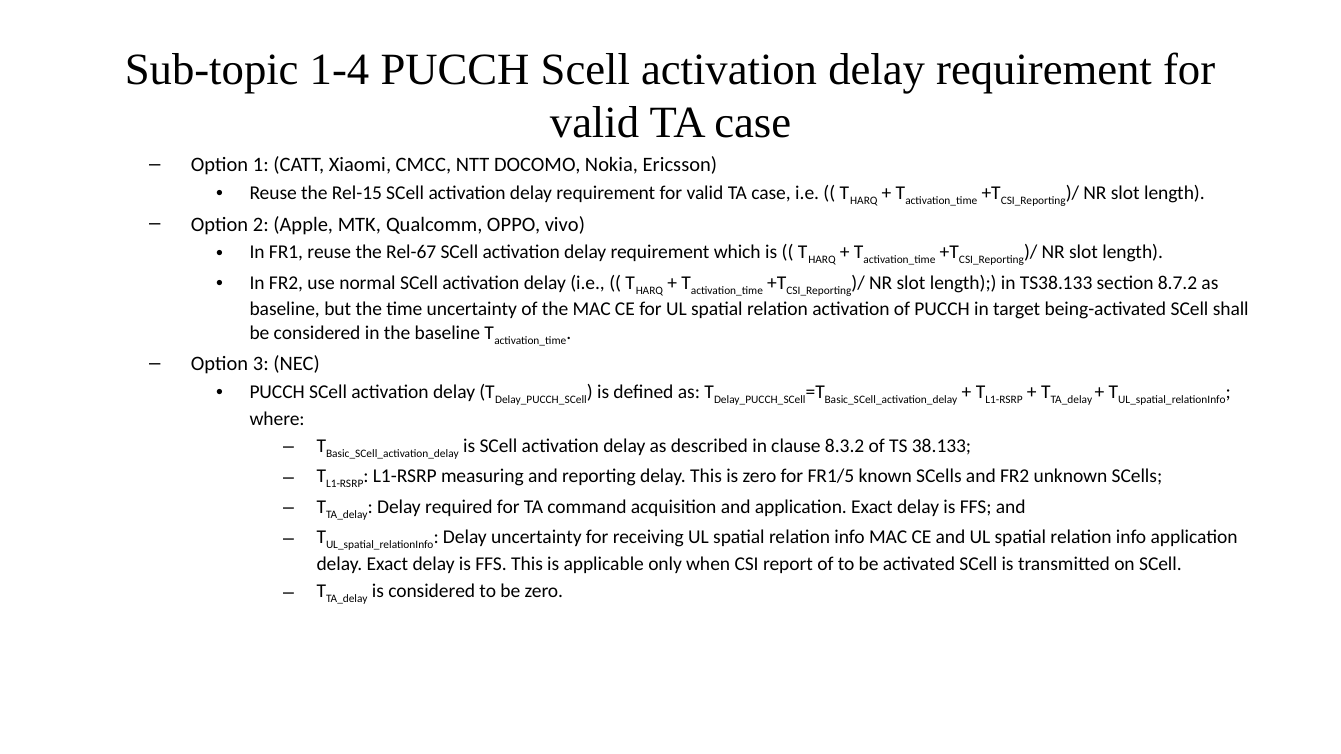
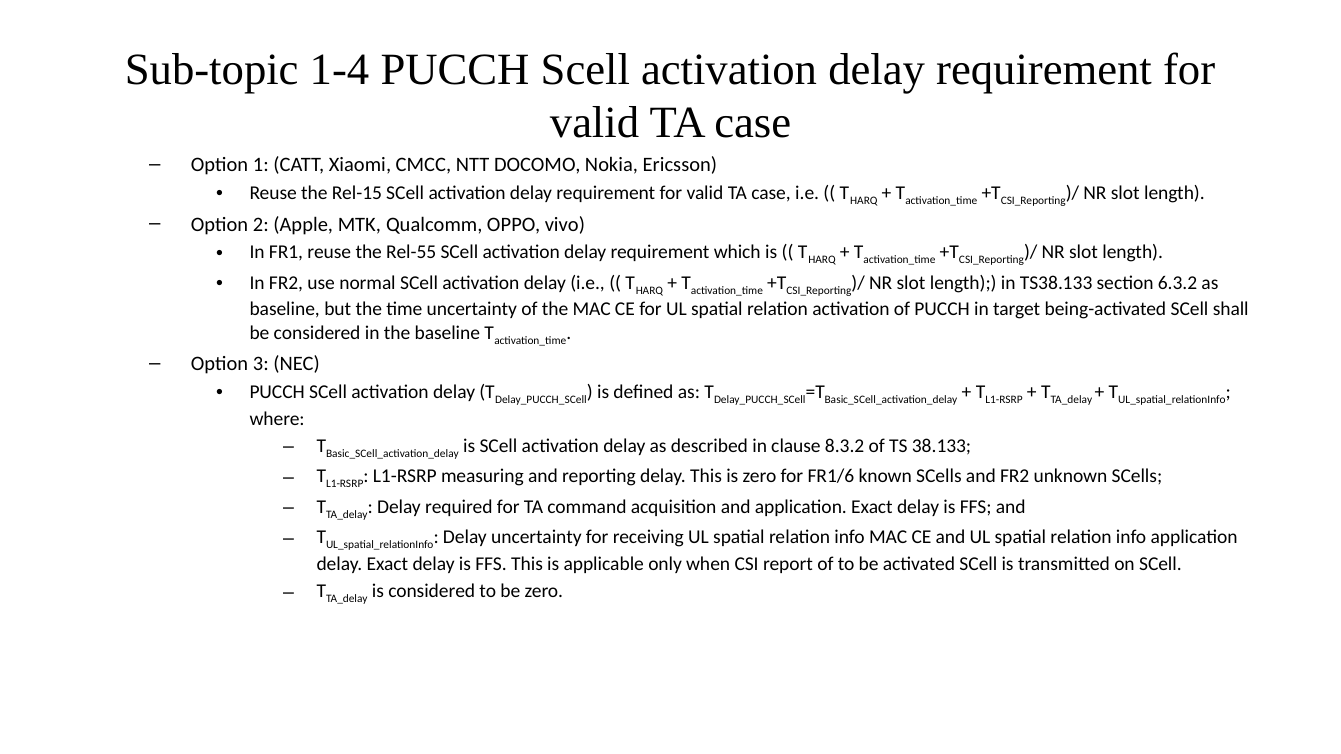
Rel-67: Rel-67 -> Rel-55
8.7.2: 8.7.2 -> 6.3.2
FR1/5: FR1/5 -> FR1/6
